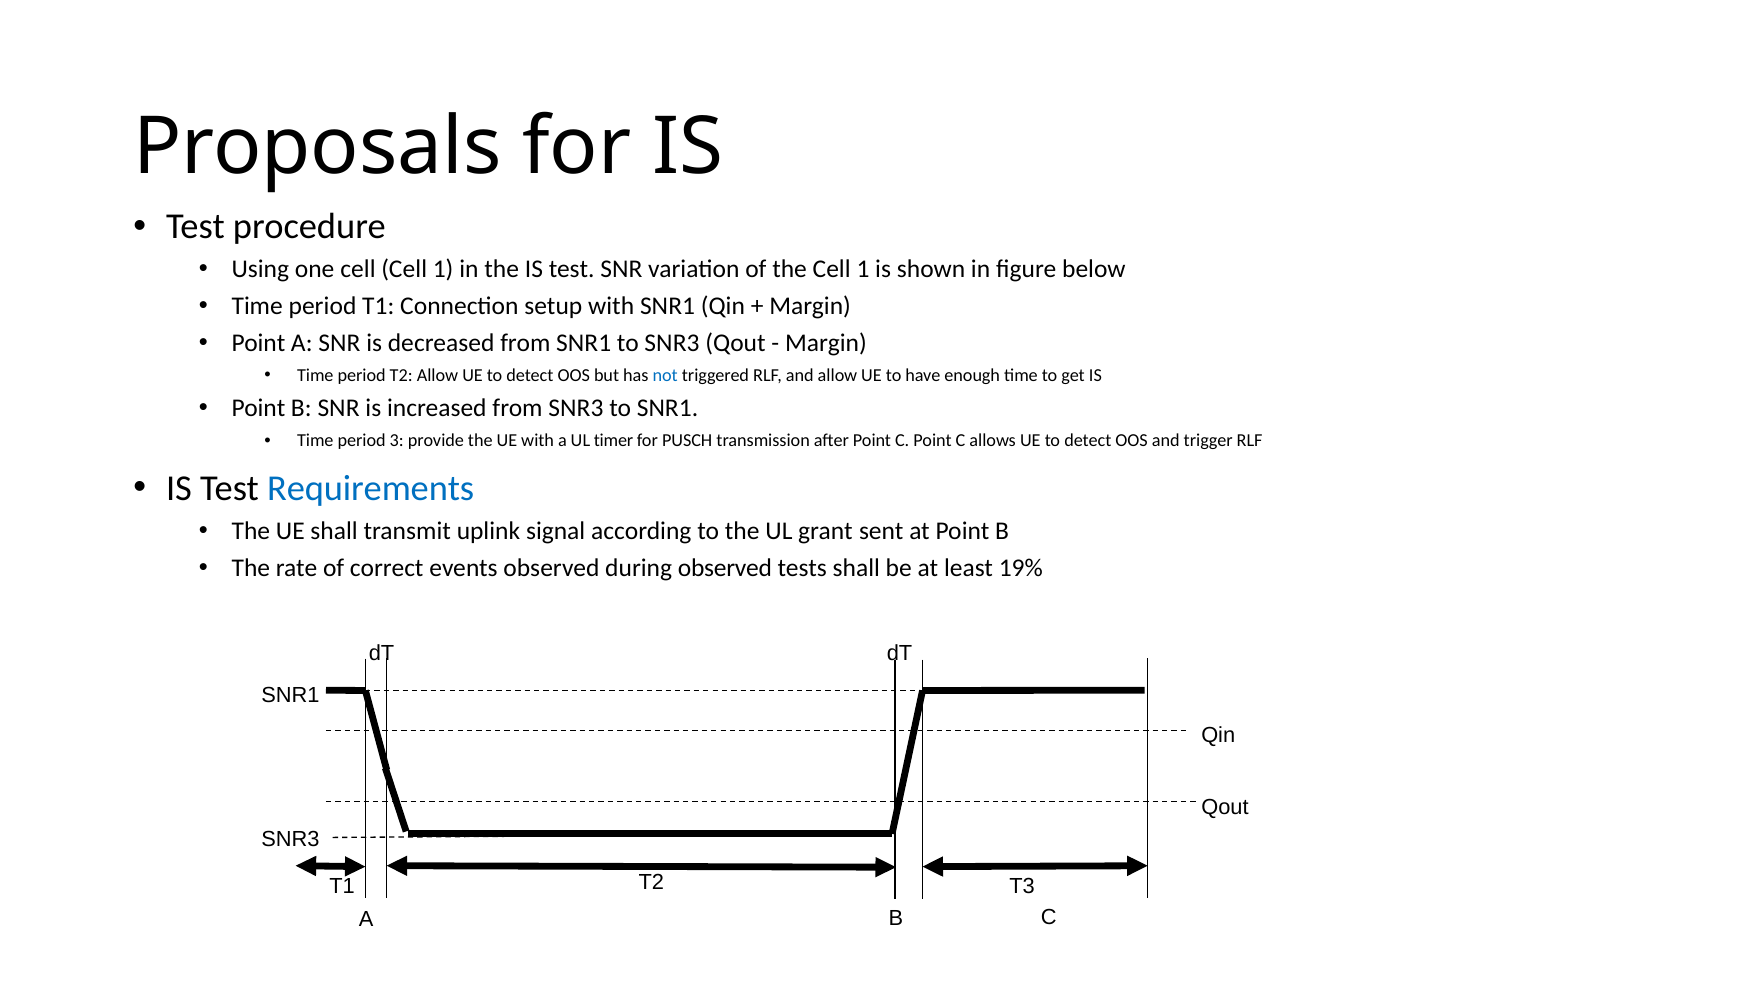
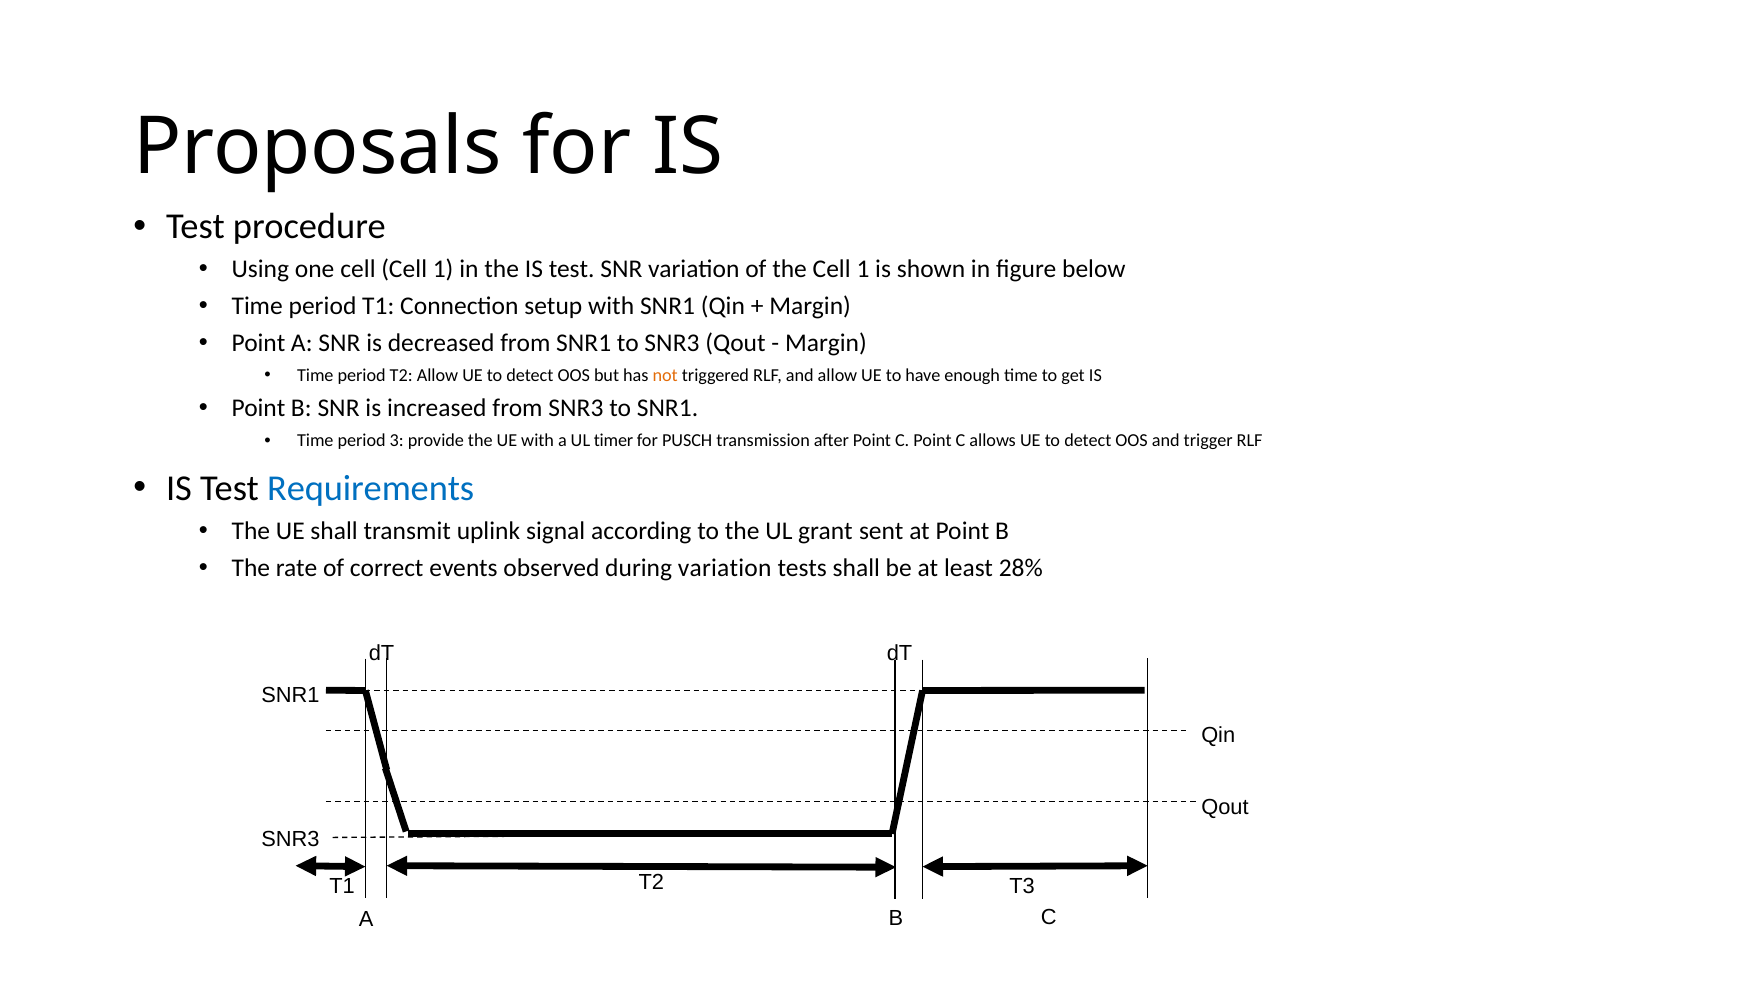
not colour: blue -> orange
during observed: observed -> variation
19%: 19% -> 28%
